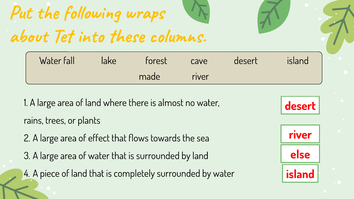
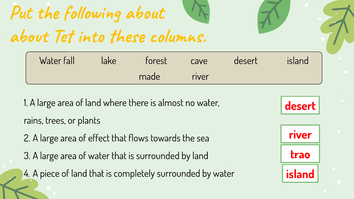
following wraps: wraps -> about
else: else -> trao
